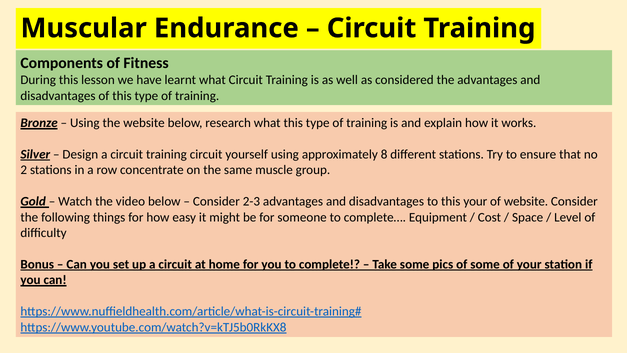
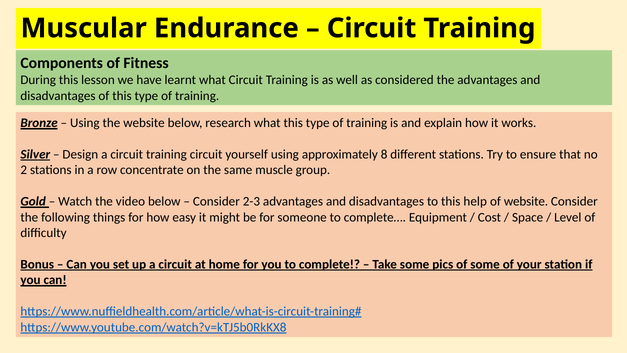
this your: your -> help
